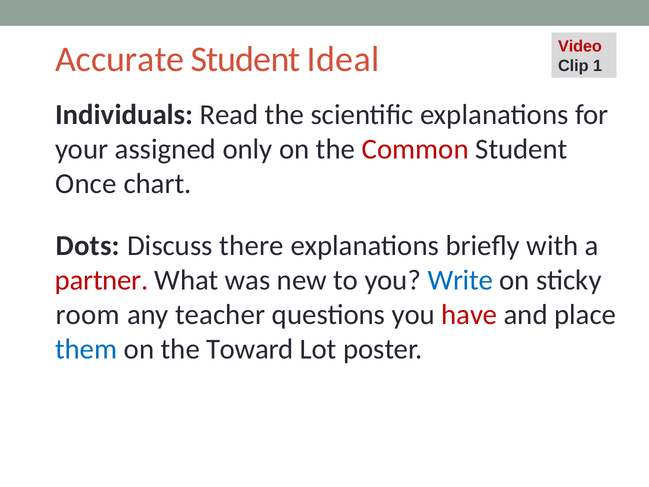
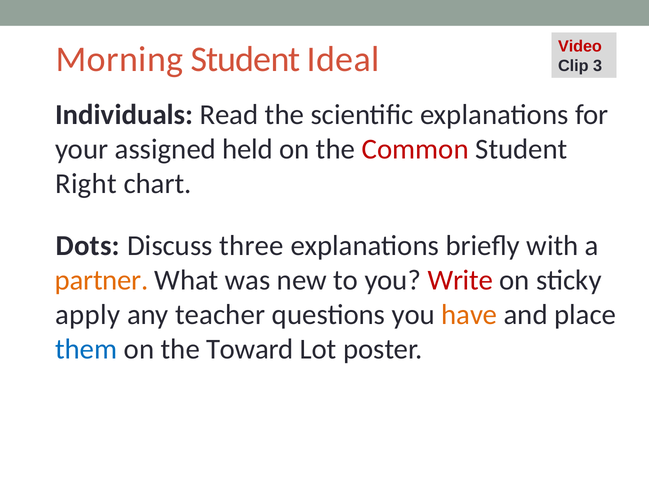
Accurate: Accurate -> Morning
1: 1 -> 3
only: only -> held
Once: Once -> Right
there: there -> three
partner colour: red -> orange
Write colour: blue -> red
room: room -> apply
have colour: red -> orange
